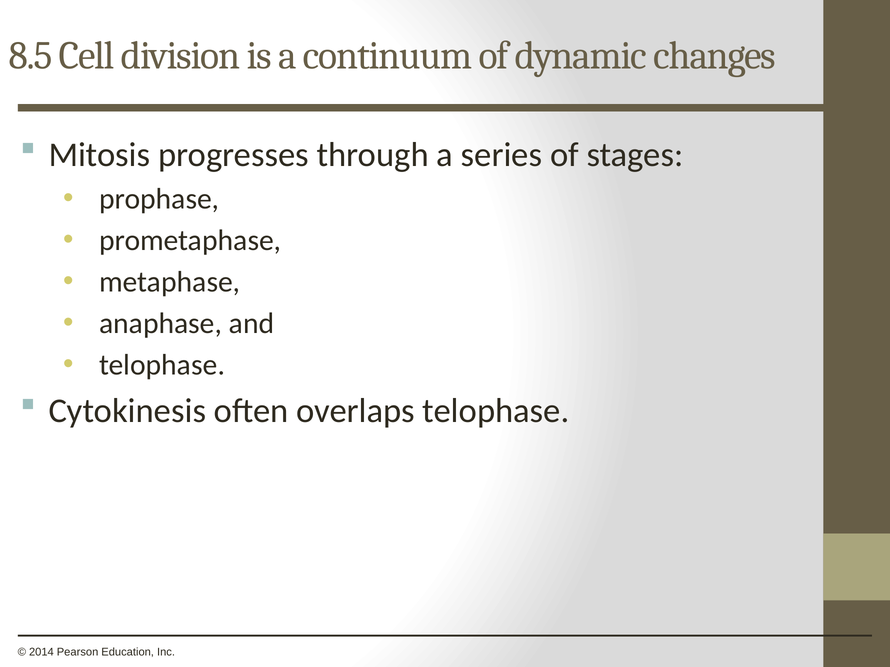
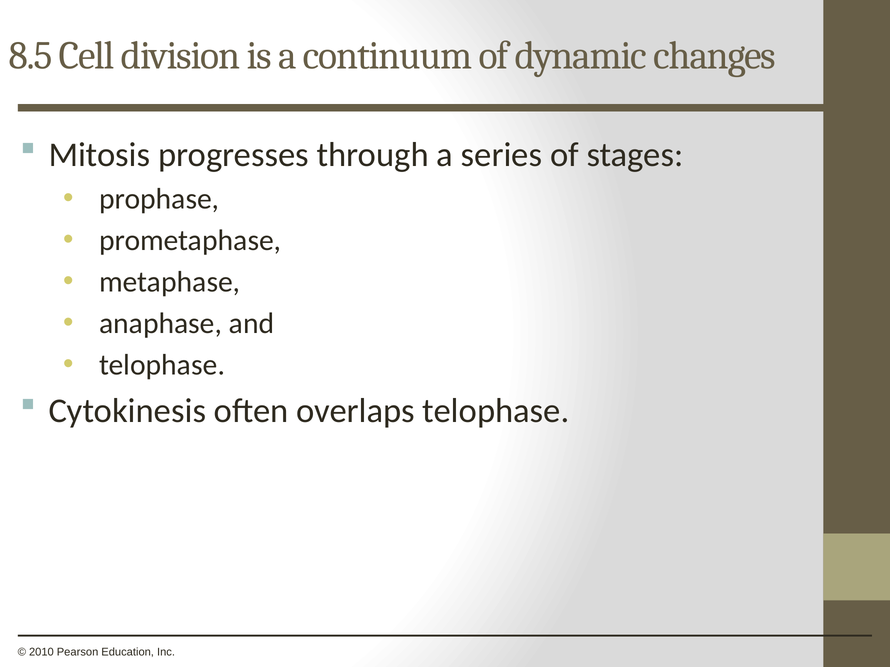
2014: 2014 -> 2010
